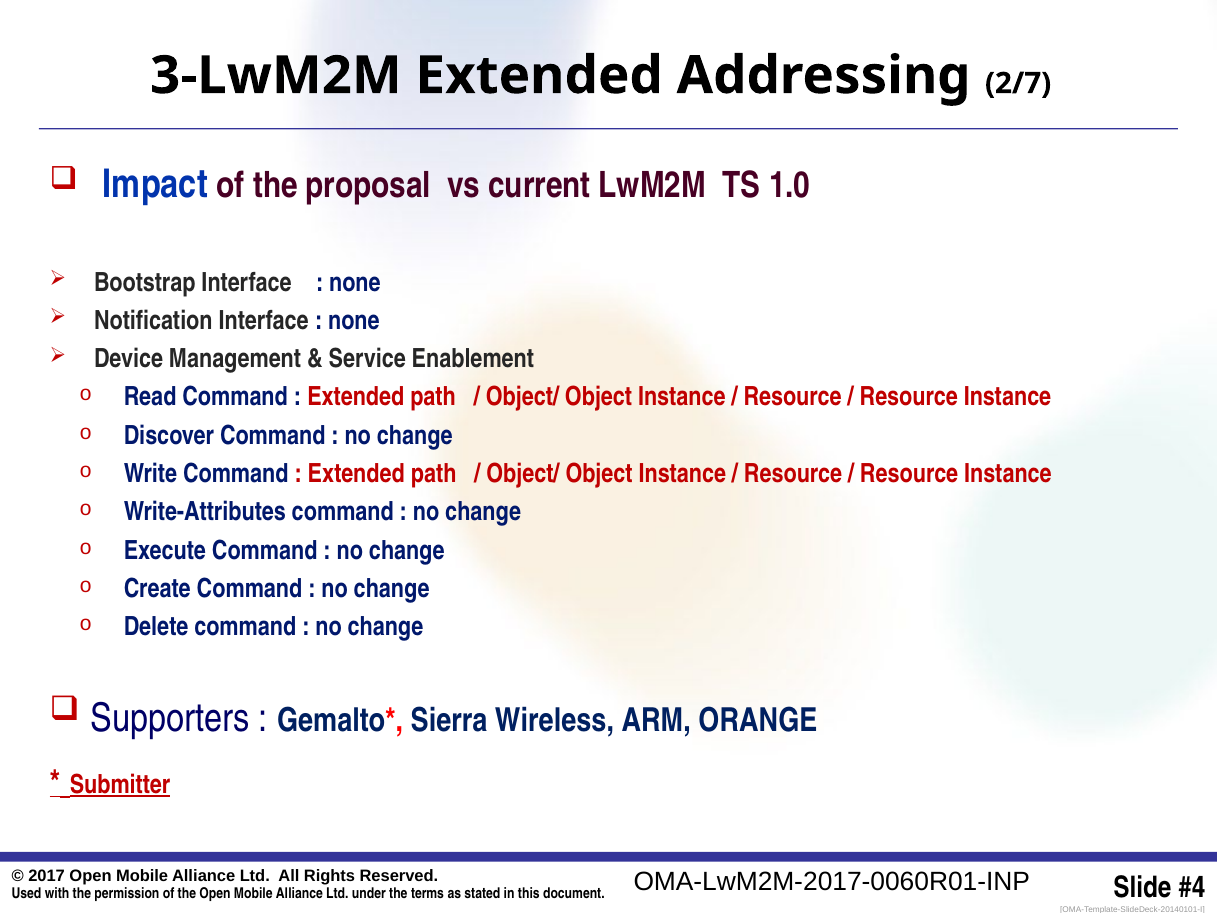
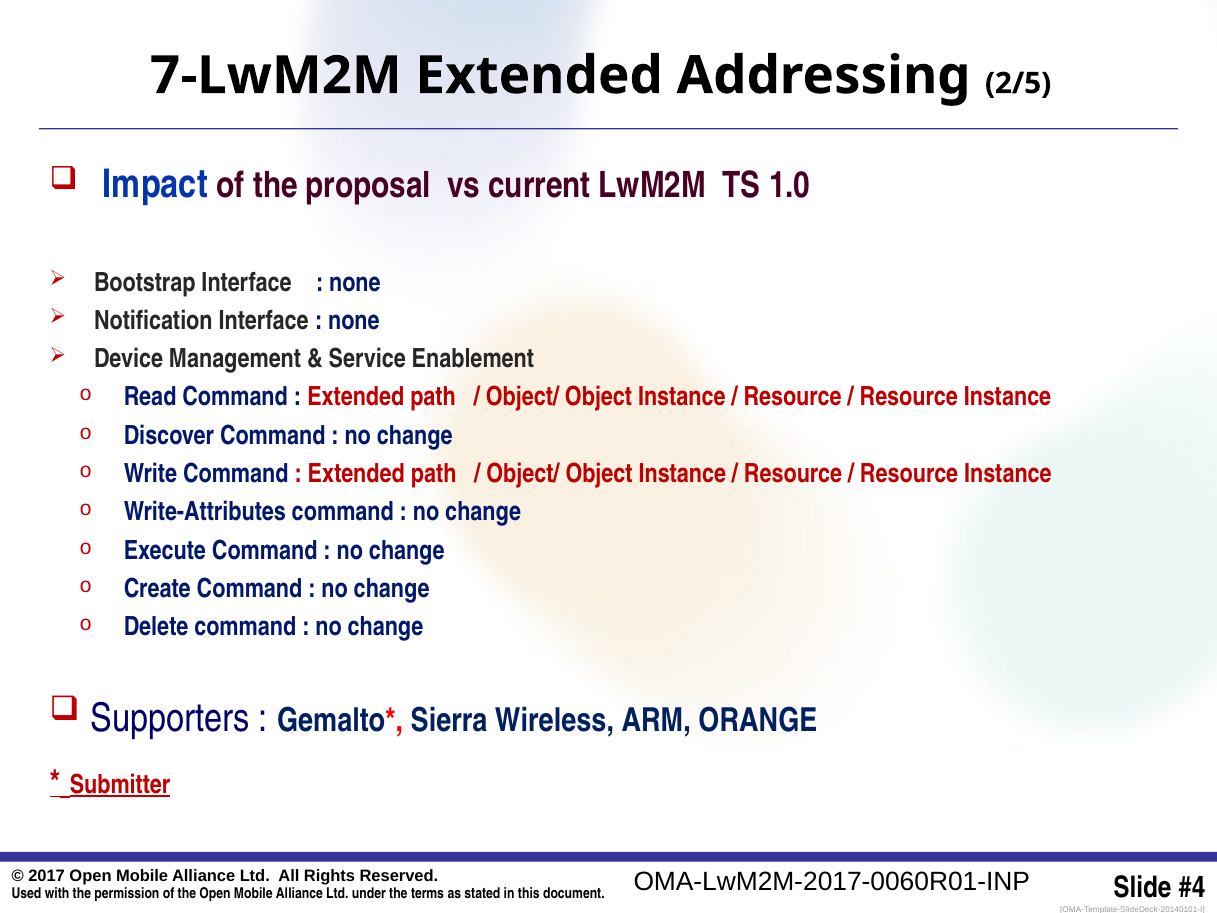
3-LwM2M: 3-LwM2M -> 7-LwM2M
2/7: 2/7 -> 2/5
